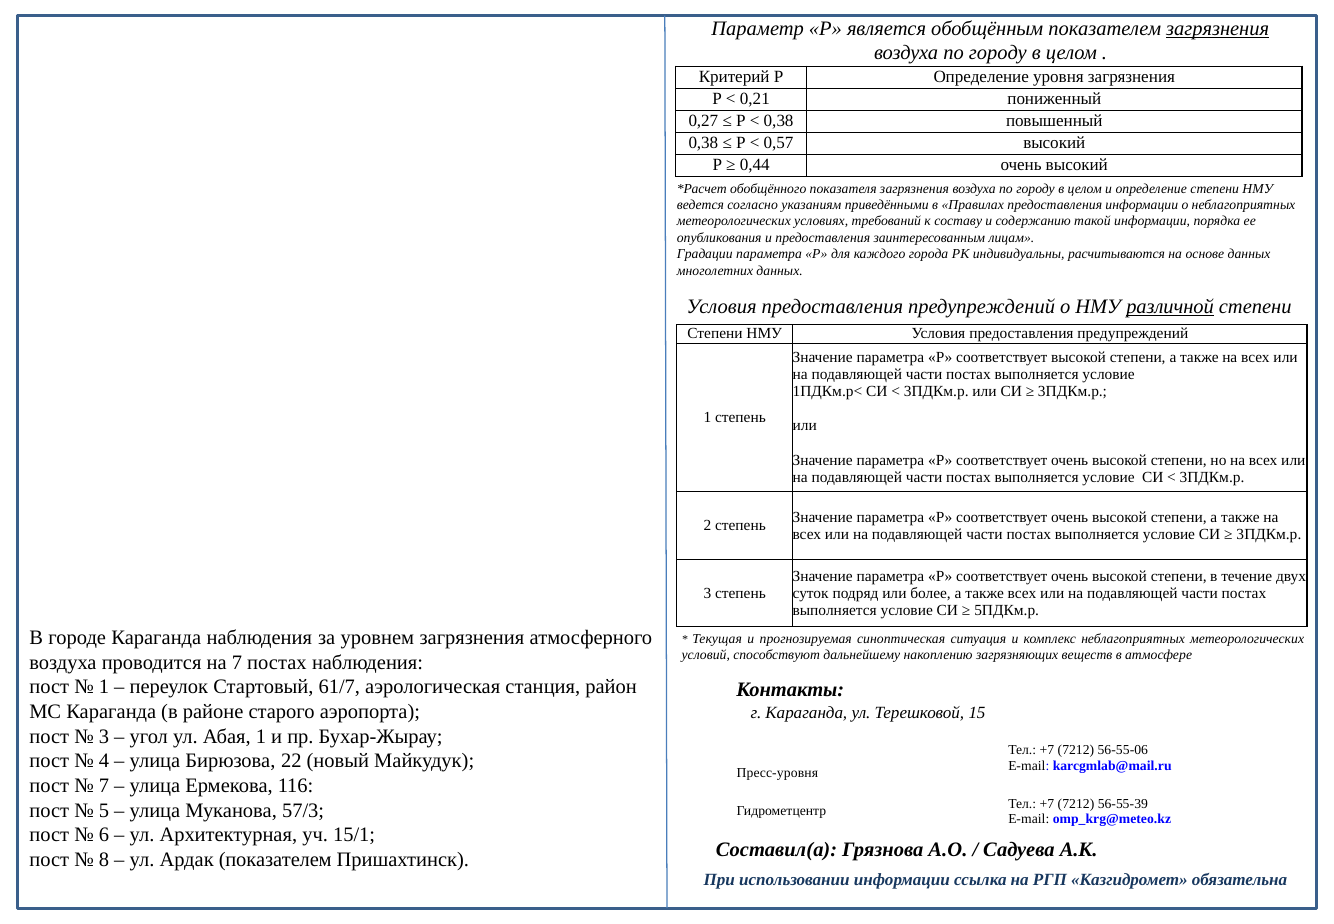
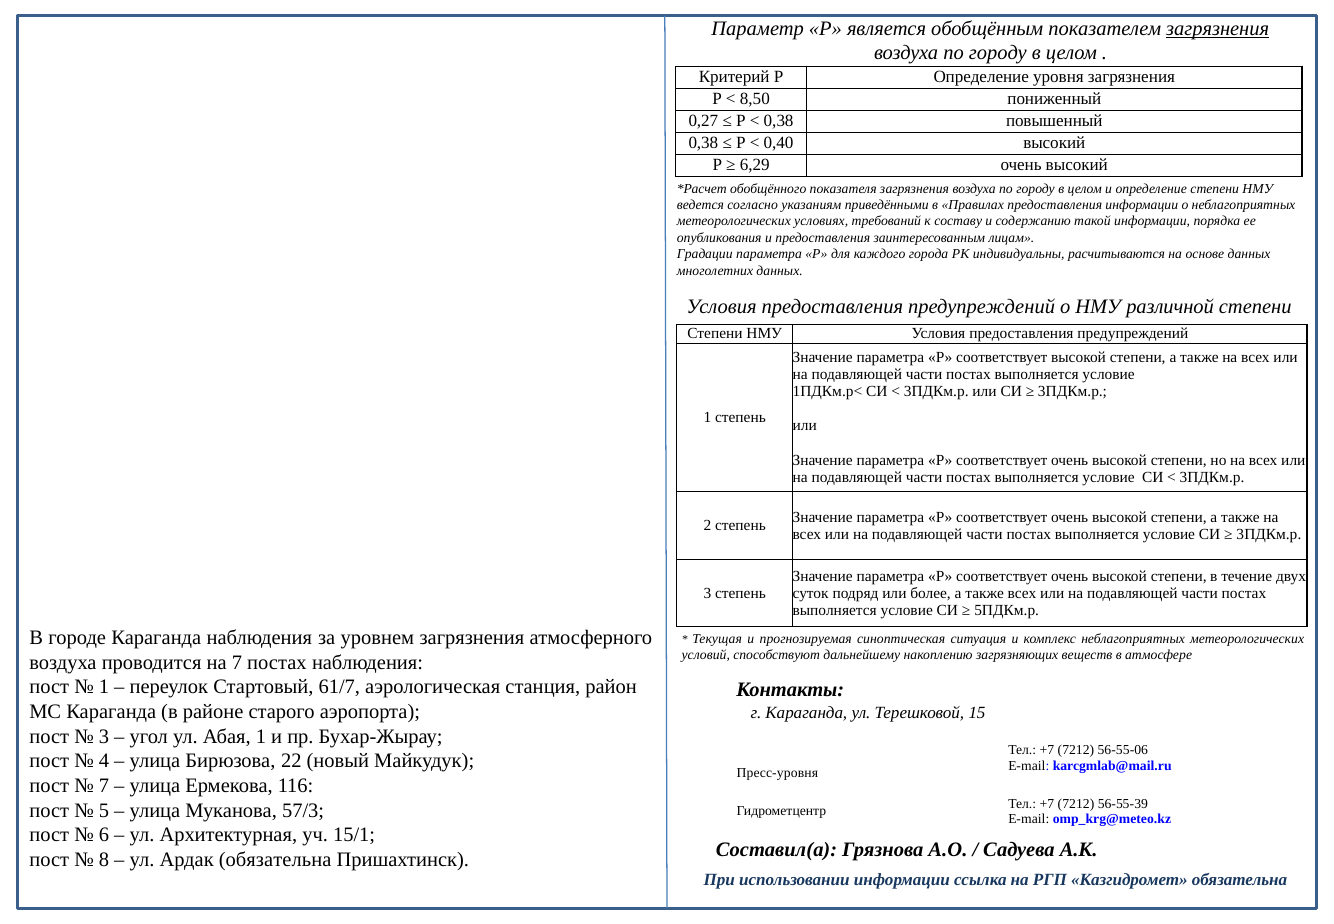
0,21: 0,21 -> 8,50
0,57: 0,57 -> 0,40
0,44: 0,44 -> 6,29
различной underline: present -> none
Ардак показателем: показателем -> обязательна
